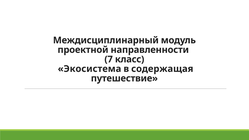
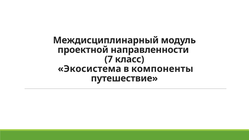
содержащая: содержащая -> компоненты
